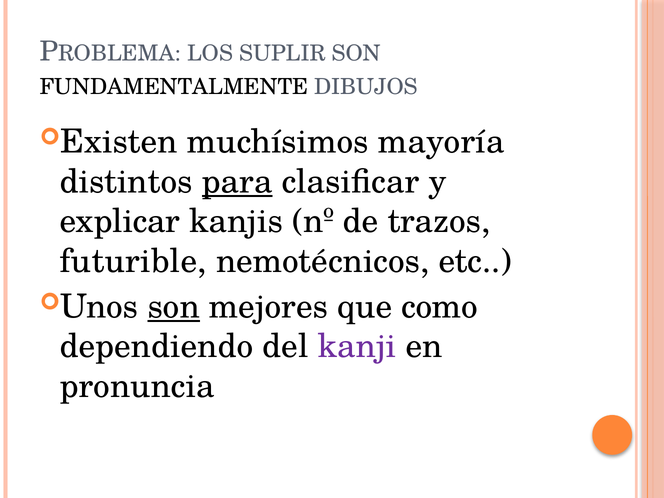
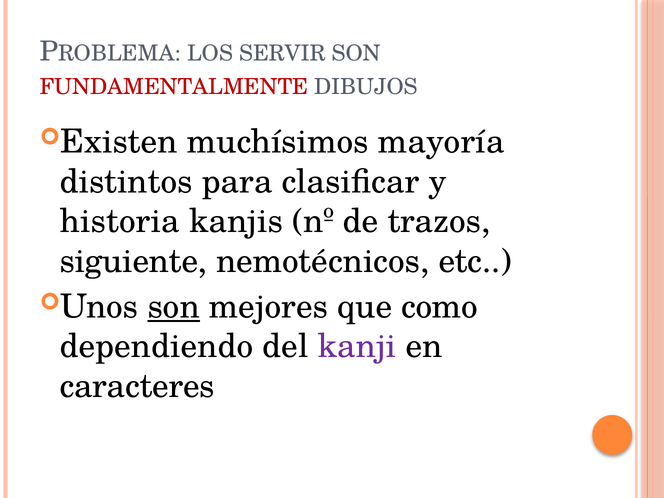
SUPLIR: SUPLIR -> SERVIR
FUNDAMENTALMENTE colour: black -> red
para underline: present -> none
explicar: explicar -> historia
futurible: futurible -> siguiente
pronuncia: pronuncia -> caracteres
